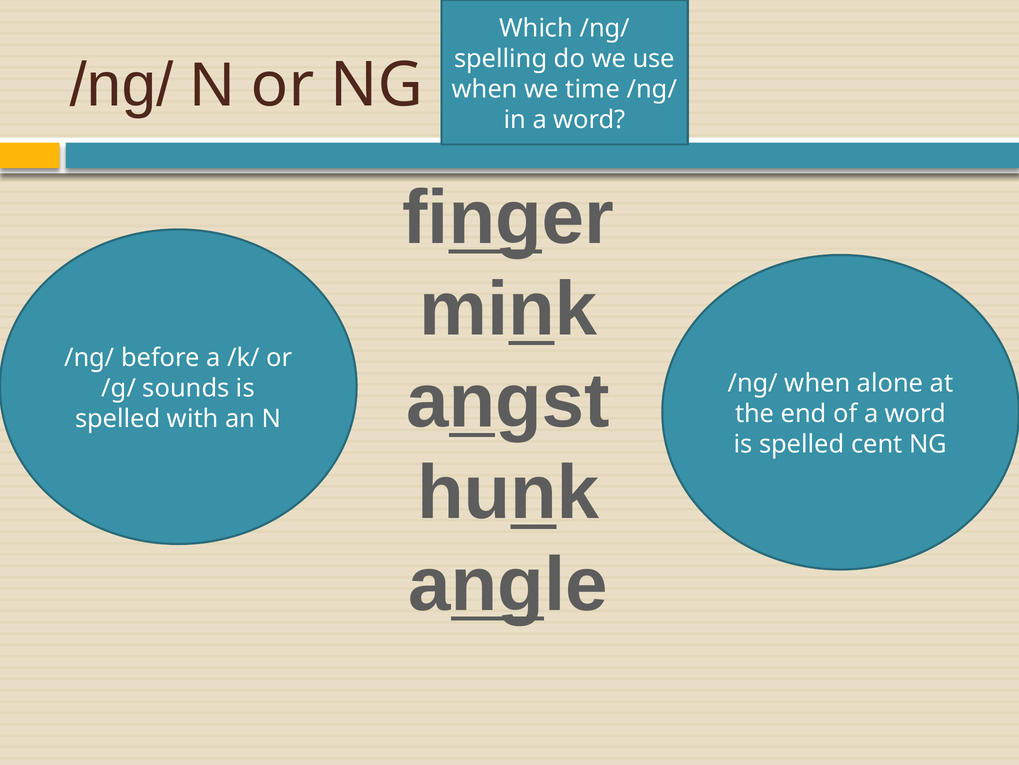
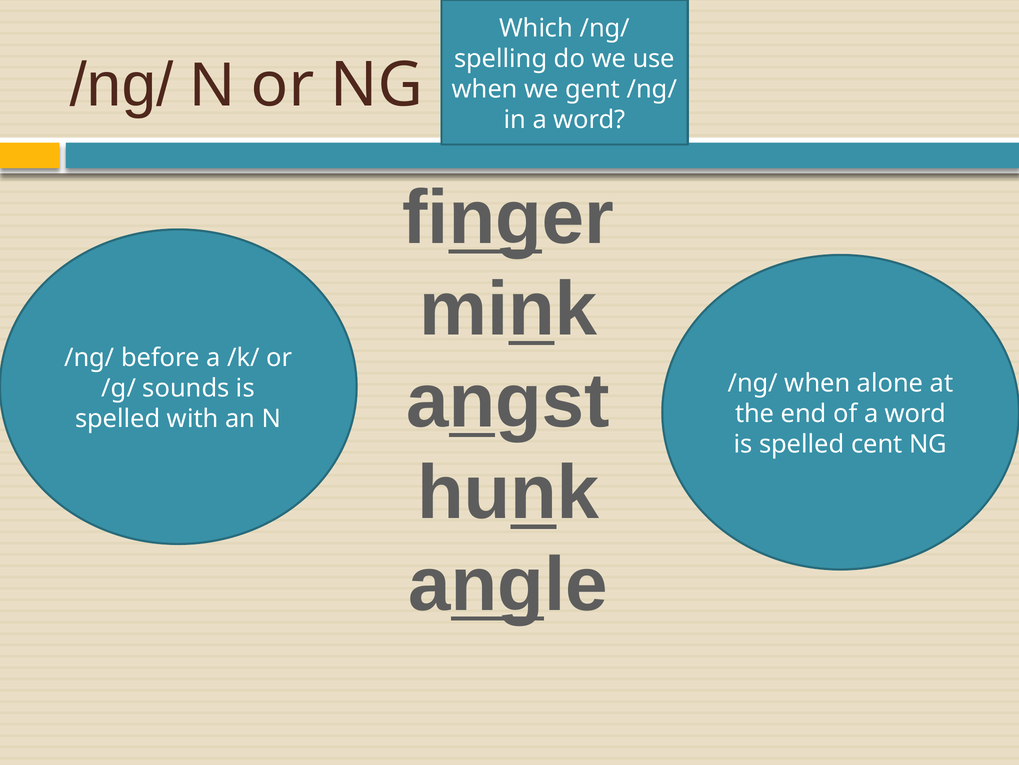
time: time -> gent
